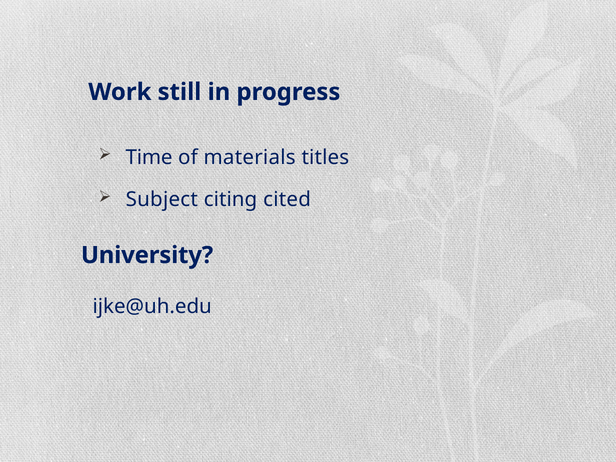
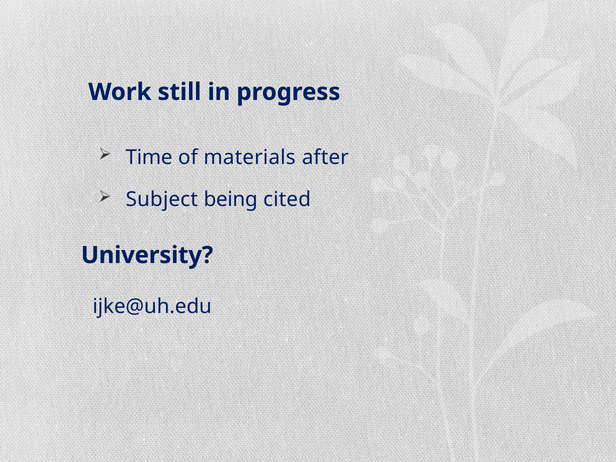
titles: titles -> after
citing: citing -> being
